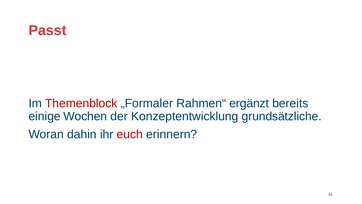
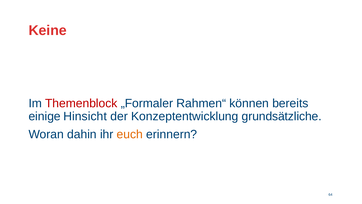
Passt: Passt -> Keine
ergänzt: ergänzt -> können
Wochen: Wochen -> Hinsicht
euch colour: red -> orange
